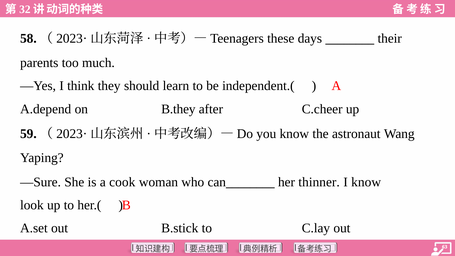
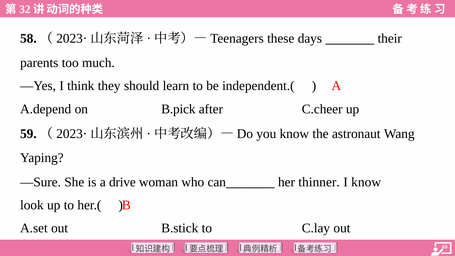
B.they: B.they -> B.pick
cook: cook -> drive
